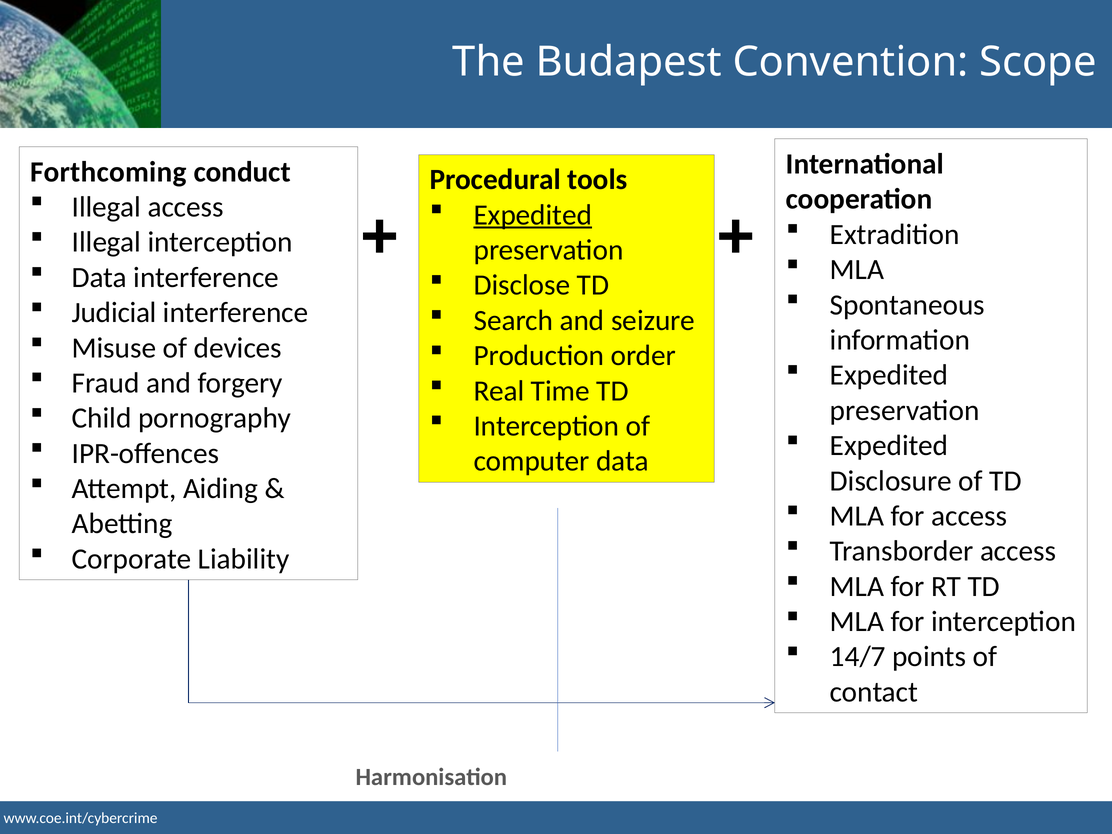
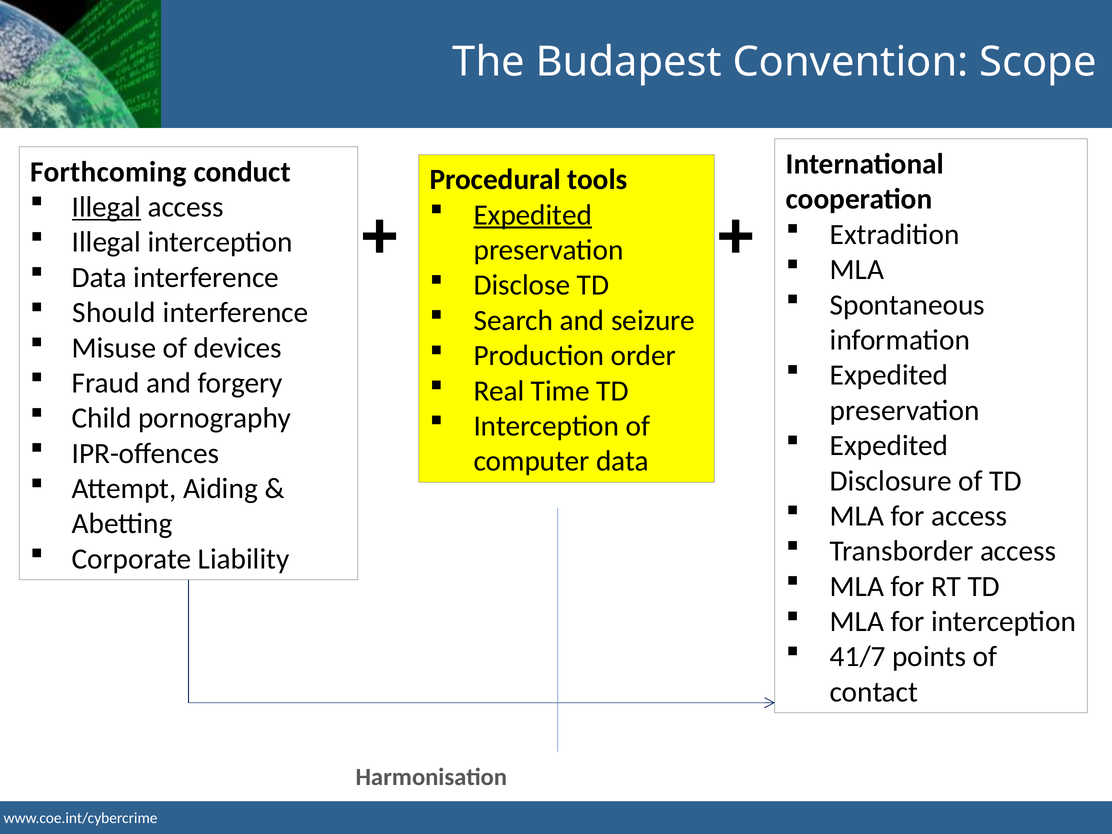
Illegal at (106, 207) underline: none -> present
Judicial: Judicial -> Should
14/7: 14/7 -> 41/7
